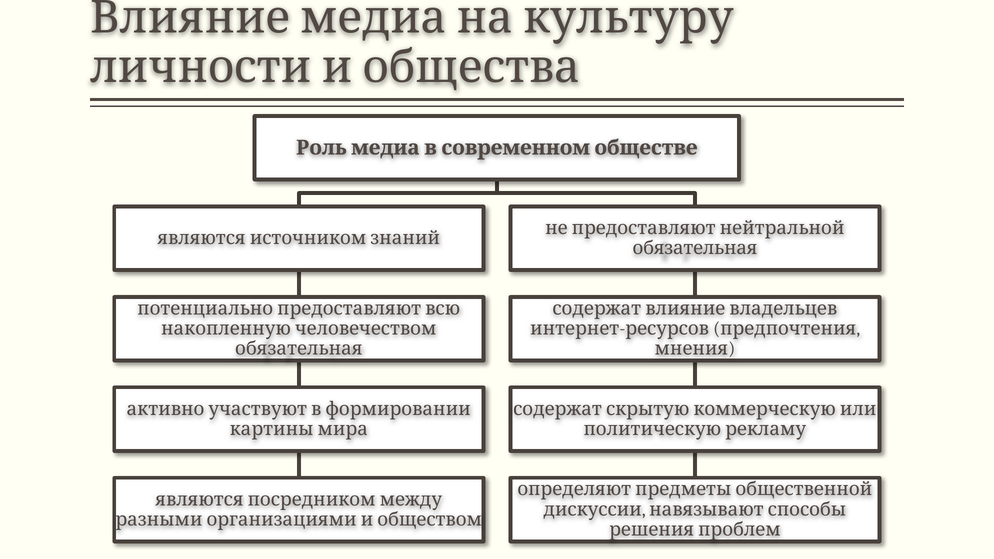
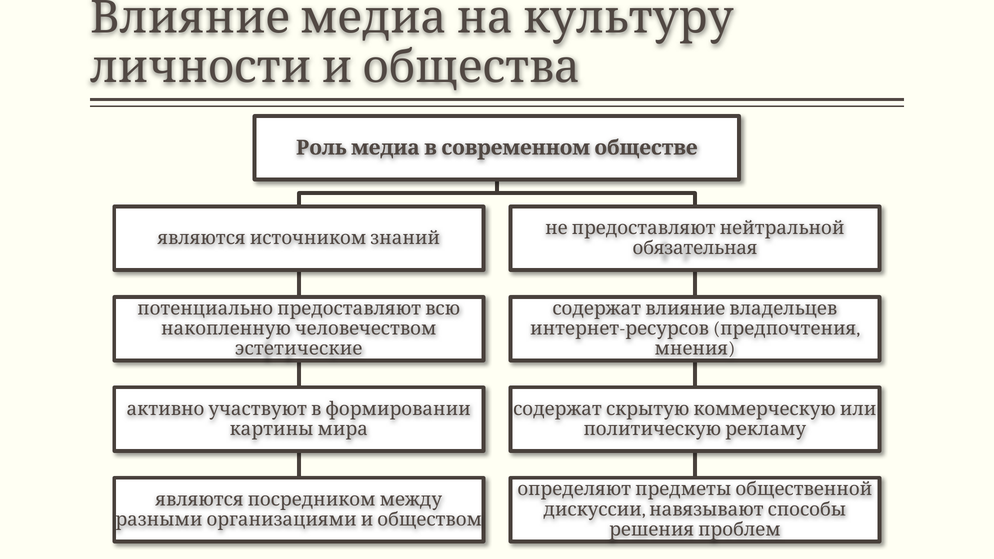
обязательная at (299, 349): обязательная -> эстетические
